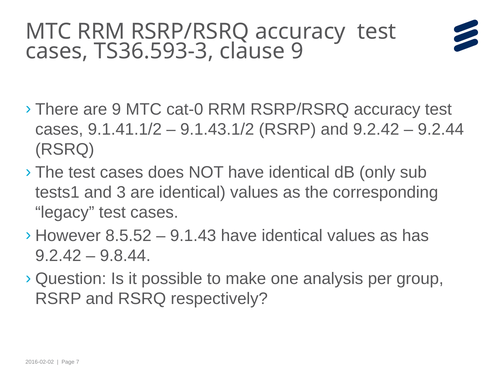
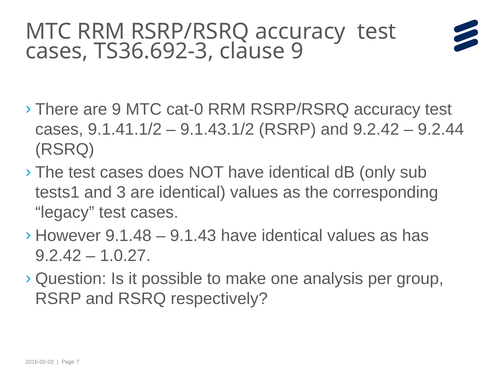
TS36.593-3: TS36.593-3 -> TS36.692-3
8.5.52: 8.5.52 -> 9.1.48
9.8.44: 9.8.44 -> 1.0.27
